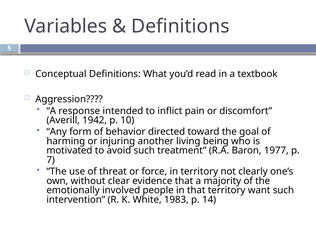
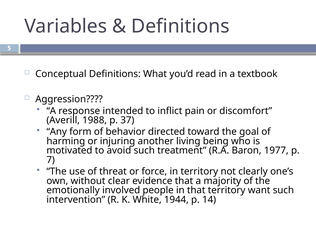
1942: 1942 -> 1988
10: 10 -> 37
1983: 1983 -> 1944
